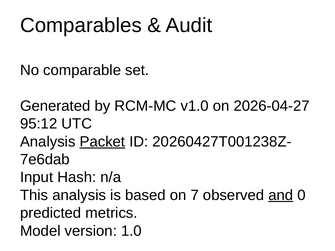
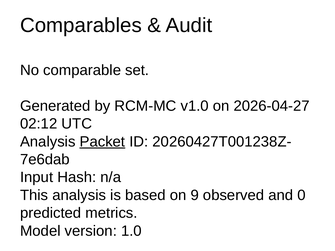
95:12: 95:12 -> 02:12
7: 7 -> 9
and underline: present -> none
